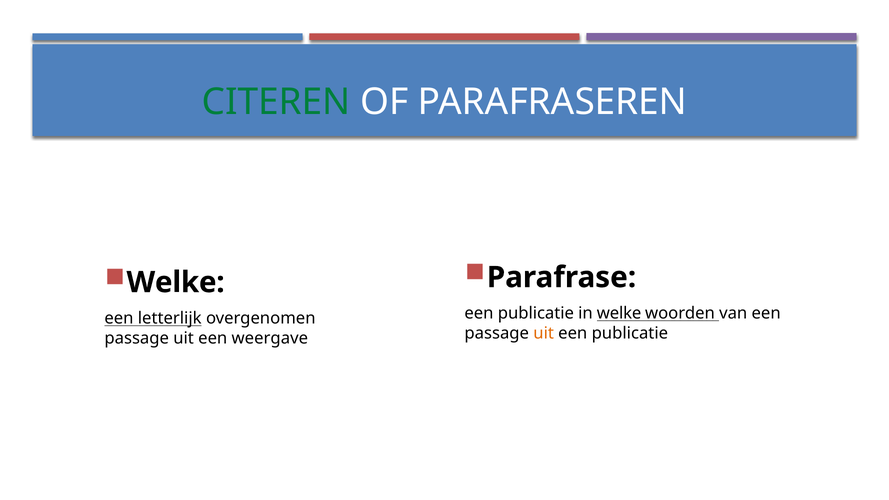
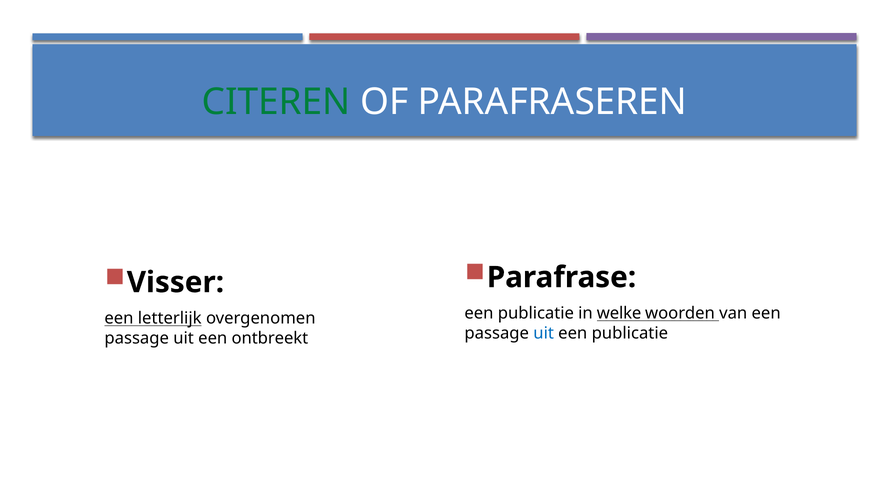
Welke at (176, 282): Welke -> Visser
uit at (544, 333) colour: orange -> blue
weergave: weergave -> ontbreekt
